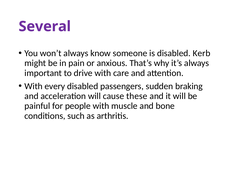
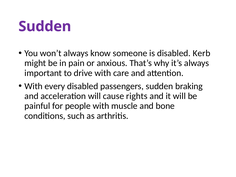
Several at (45, 26): Several -> Sudden
these: these -> rights
